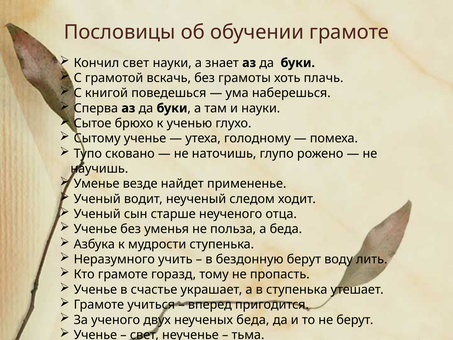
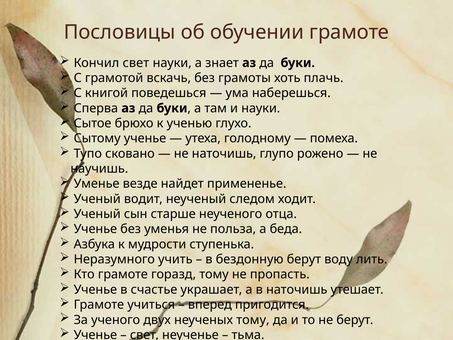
в ступенька: ступенька -> наточишь
неученых беда: беда -> тому
